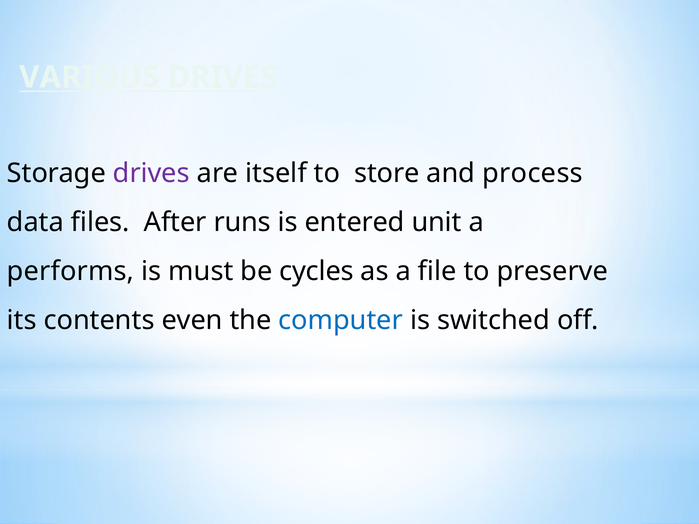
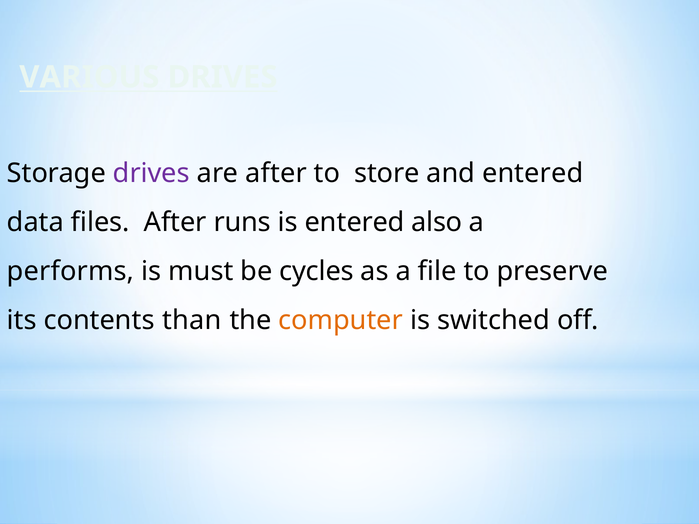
are itself: itself -> after
and process: process -> entered
unit: unit -> also
even: even -> than
computer colour: blue -> orange
